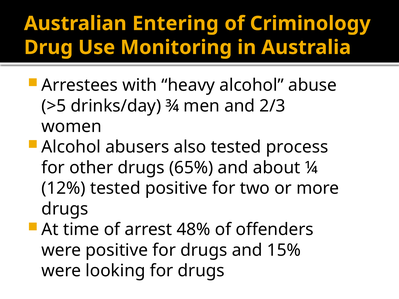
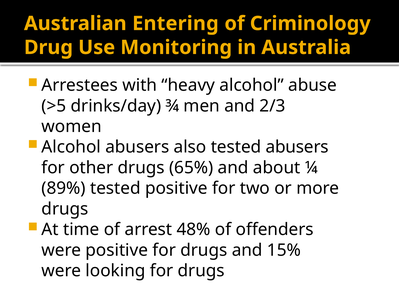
tested process: process -> abusers
12%: 12% -> 89%
